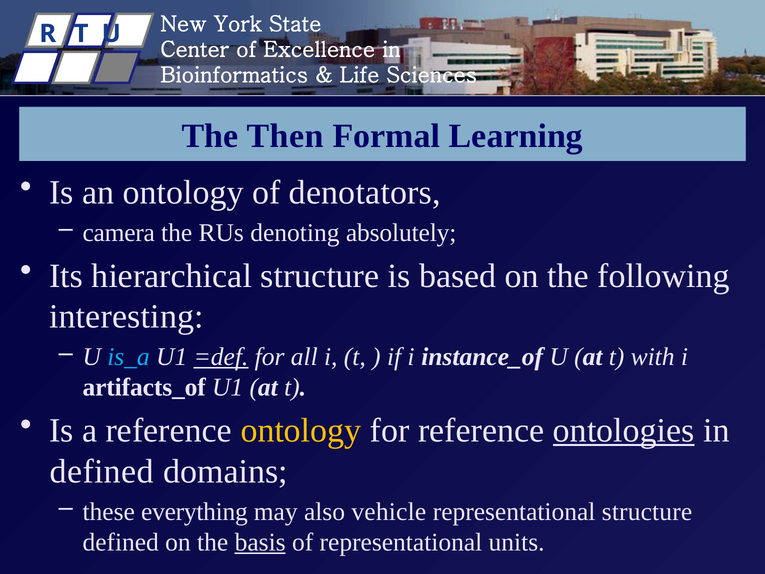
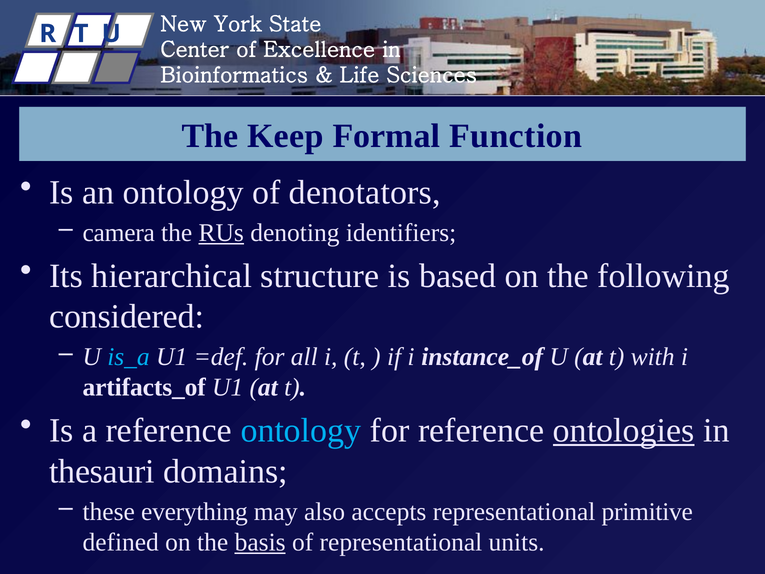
Then: Then -> Keep
Learning: Learning -> Function
RUs underline: none -> present
absolutely: absolutely -> identifiers
interesting: interesting -> considered
=def underline: present -> none
ontology at (301, 430) colour: yellow -> light blue
defined at (102, 471): defined -> thesauri
vehicle: vehicle -> accepts
representational structure: structure -> primitive
